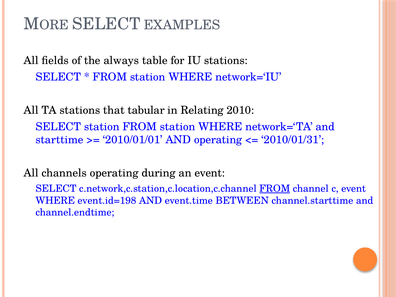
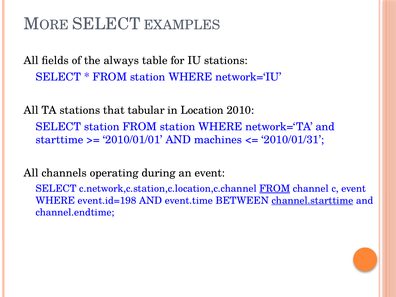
Relating: Relating -> Location
AND operating: operating -> machines
channel.starttime underline: none -> present
